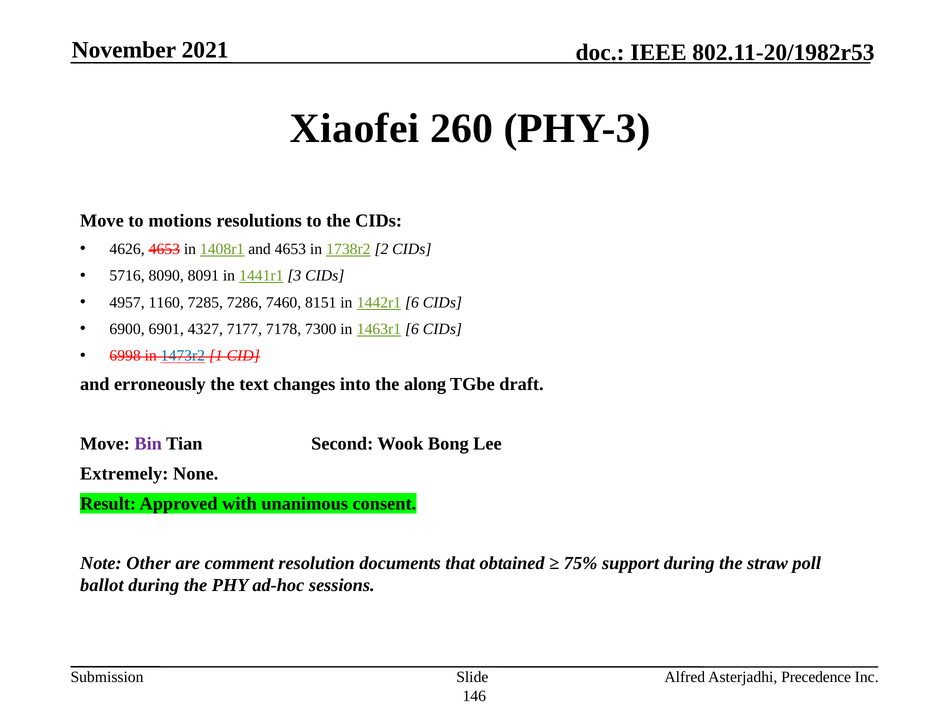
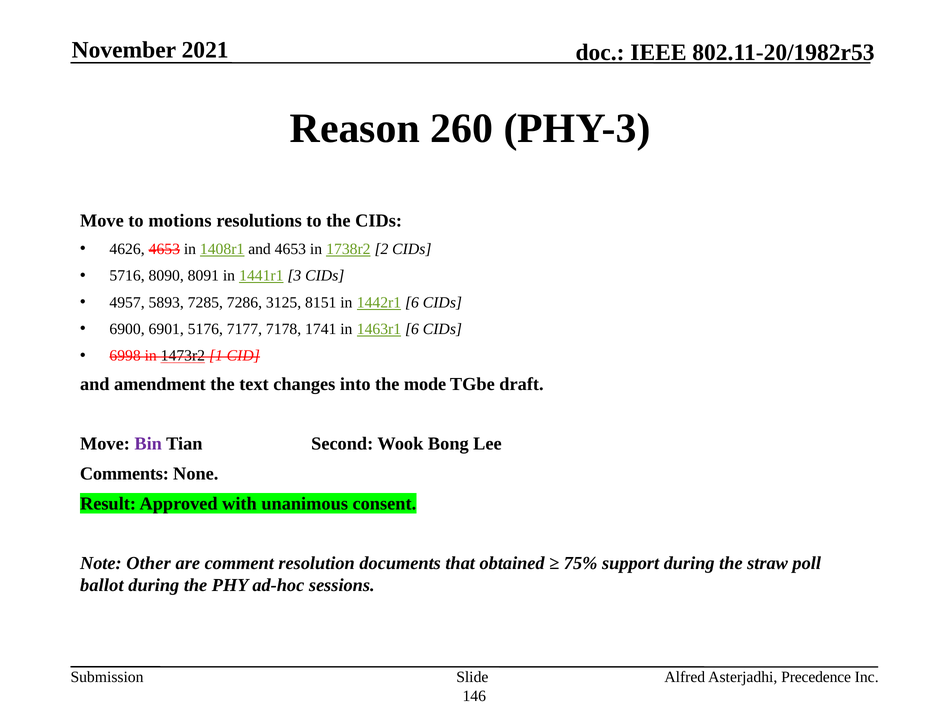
Xiaofei: Xiaofei -> Reason
1160: 1160 -> 5893
7460: 7460 -> 3125
4327: 4327 -> 5176
7300: 7300 -> 1741
1473r2 colour: blue -> black
erroneously: erroneously -> amendment
along: along -> mode
Extremely: Extremely -> Comments
